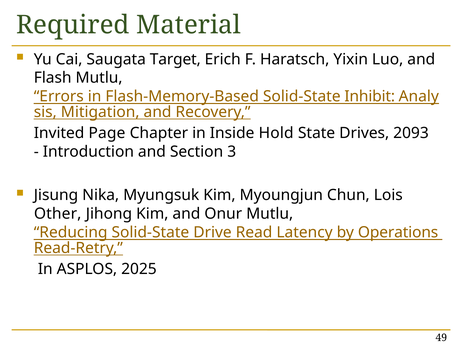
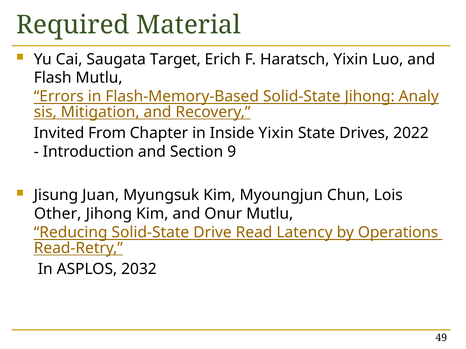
Solid-State Inhibit: Inhibit -> Jihong
Page: Page -> From
Inside Hold: Hold -> Yixin
2093: 2093 -> 2022
3: 3 -> 9
Nika: Nika -> Juan
2025: 2025 -> 2032
